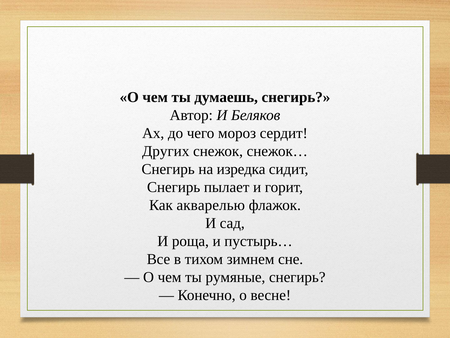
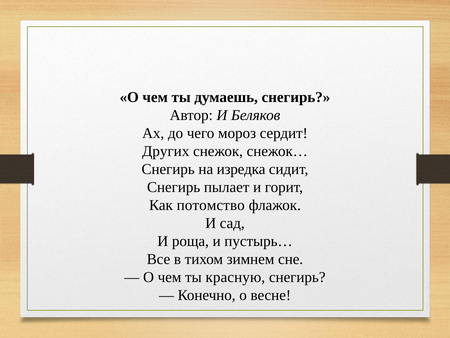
акварелью: акварелью -> потомство
румяные: румяные -> красную
